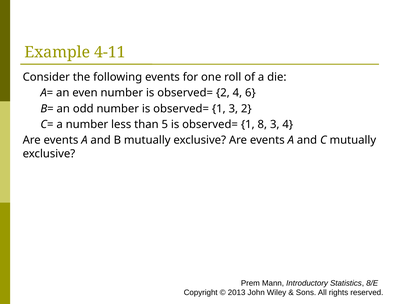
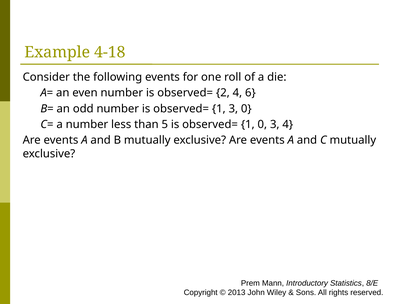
4-11: 4-11 -> 4-18
3 2: 2 -> 0
1 8: 8 -> 0
